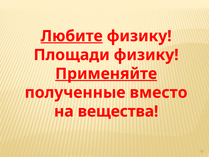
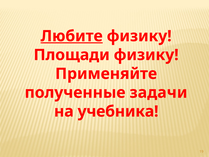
Применяйте underline: present -> none
вместо: вместо -> задачи
вещества: вещества -> учебника
